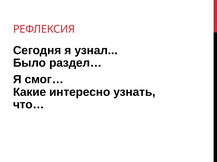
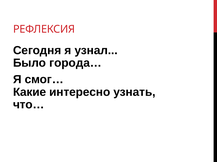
раздел…: раздел… -> города…
